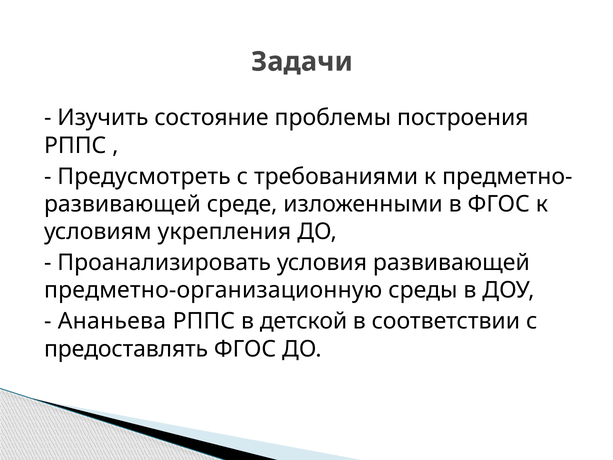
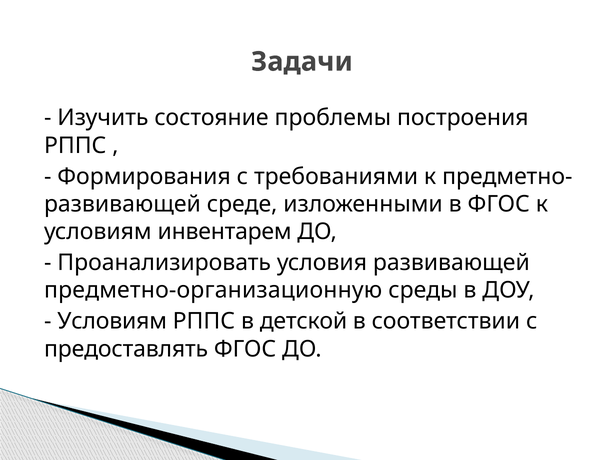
Предусмотреть: Предусмотреть -> Формирования
укрепления: укрепления -> инвентарем
Ананьева at (112, 321): Ананьева -> Условиям
